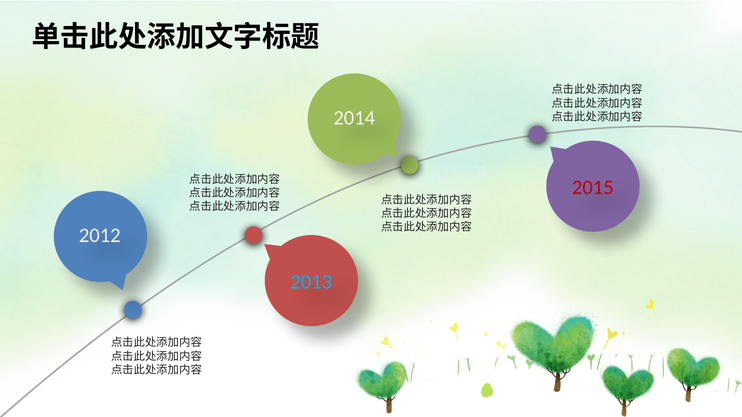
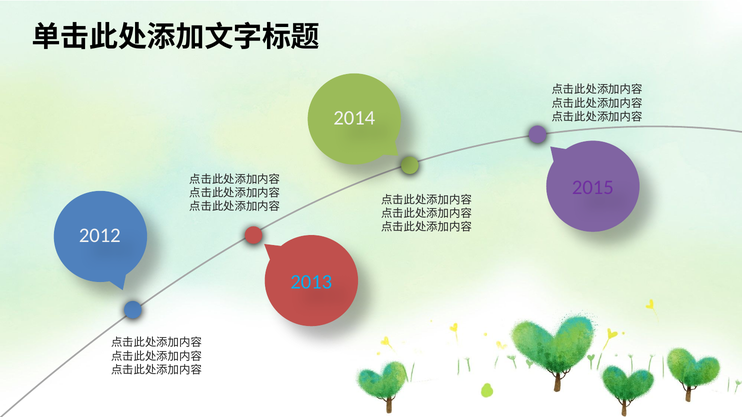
2015 colour: red -> purple
